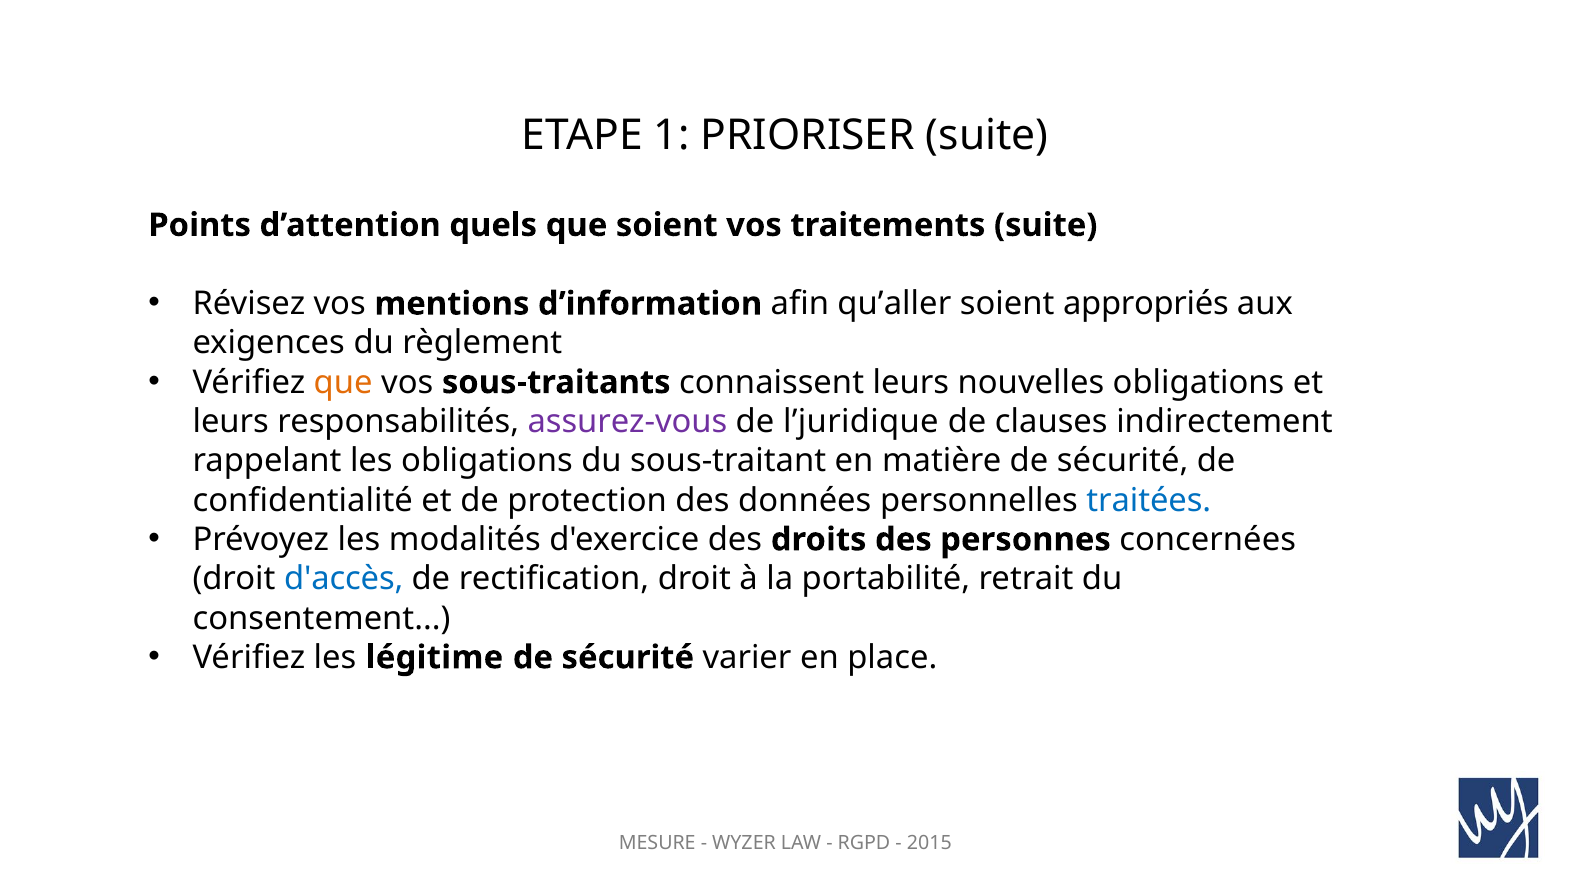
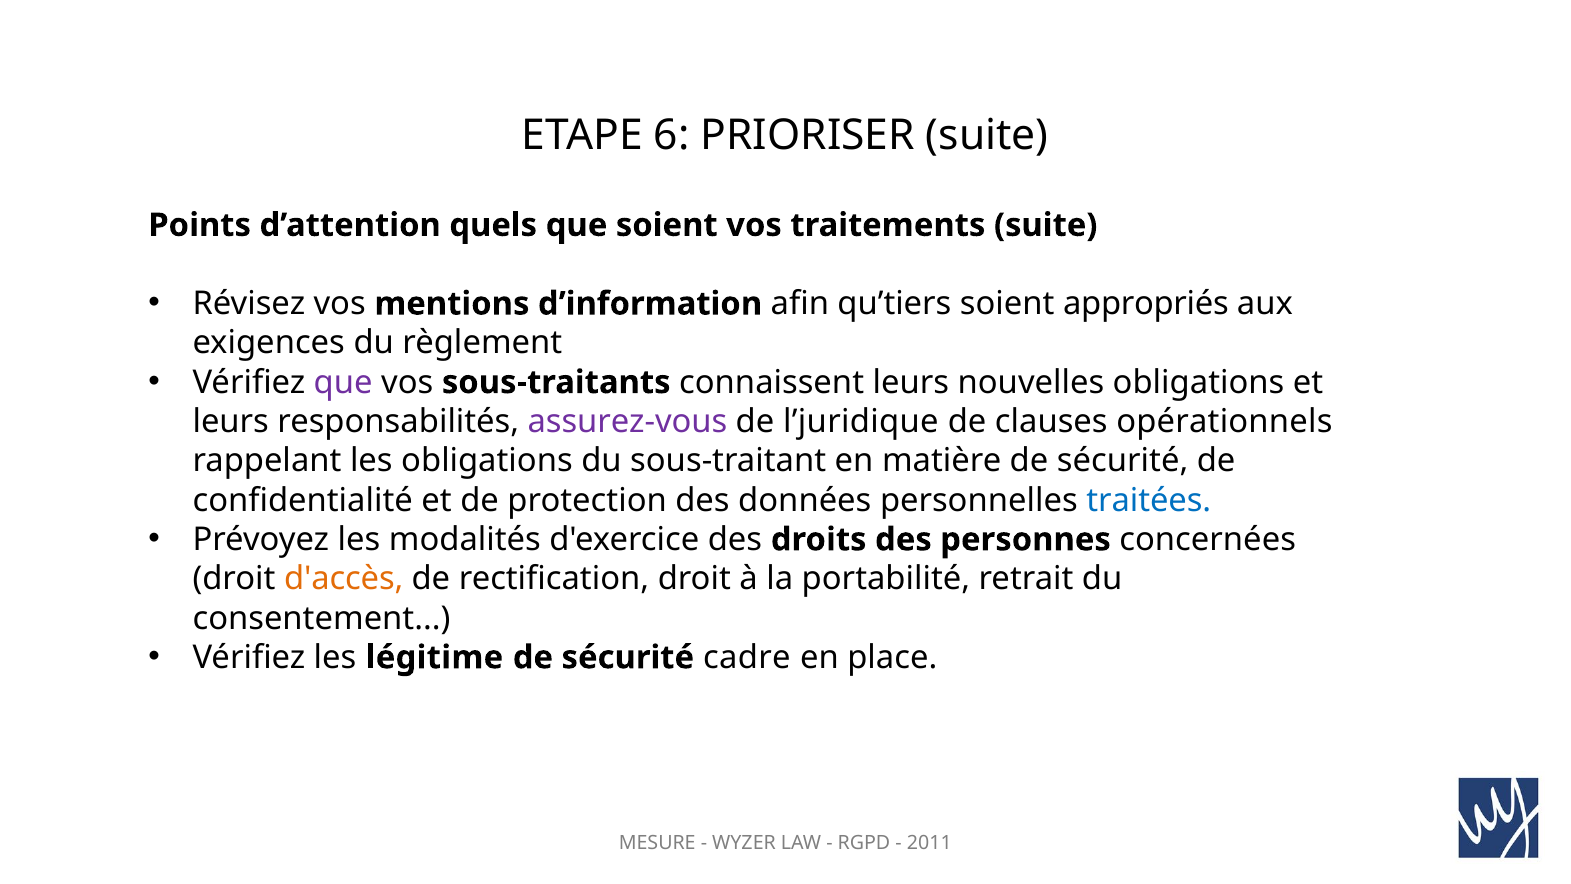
1: 1 -> 6
qu’aller: qu’aller -> qu’tiers
que at (343, 382) colour: orange -> purple
indirectement: indirectement -> opérationnels
d'accès colour: blue -> orange
varier: varier -> cadre
2015: 2015 -> 2011
